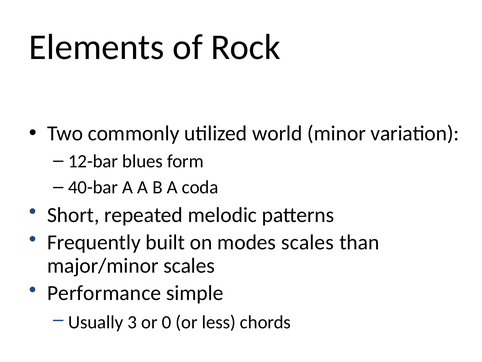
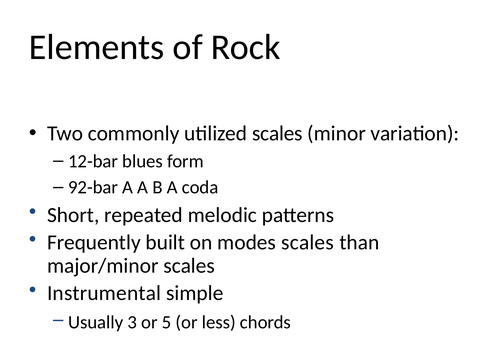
utilized world: world -> scales
40-bar: 40-bar -> 92-bar
Performance: Performance -> Instrumental
0: 0 -> 5
